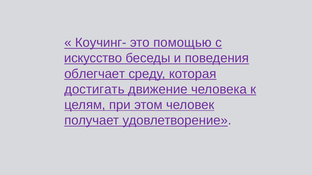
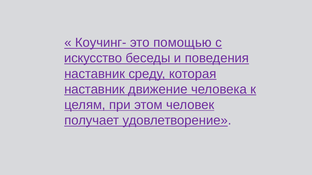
облегчает at (95, 74): облегчает -> наставник
достигать at (94, 90): достигать -> наставник
